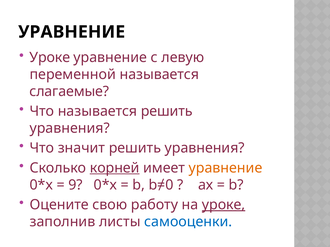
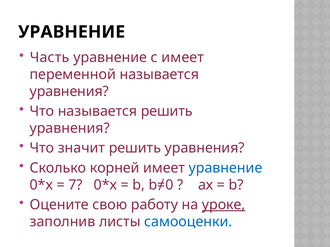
Уроке at (50, 58): Уроке -> Часть
с левую: левую -> имеет
слагаемые at (69, 92): слагаемые -> уравнения
корней underline: present -> none
уравнение at (226, 168) colour: orange -> blue
9: 9 -> 7
